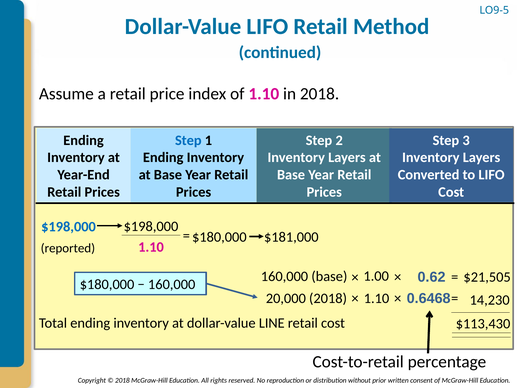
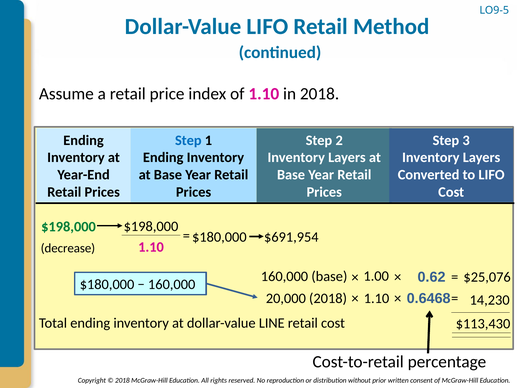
$198,000 at (69, 227) colour: blue -> green
$181,000: $181,000 -> $691,954
reported: reported -> decrease
$21,505: $21,505 -> $25,076
